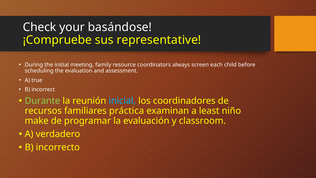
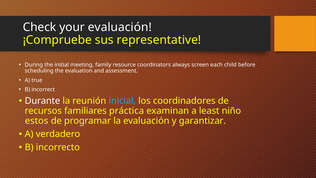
your basándose: basándose -> evaluación
Durante colour: light green -> white
make: make -> estos
classroom: classroom -> garantizar
